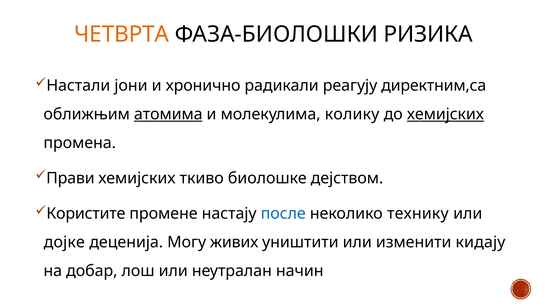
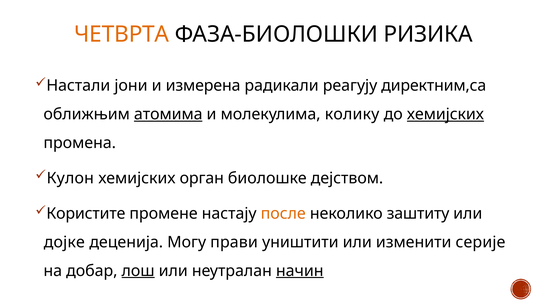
хронично: хронично -> измерена
Прави: Прави -> Кулон
ткиво: ткиво -> орган
после colour: blue -> orange
технику: технику -> заштиту
живих: живих -> прави
кидају: кидају -> серије
лош underline: none -> present
начин underline: none -> present
